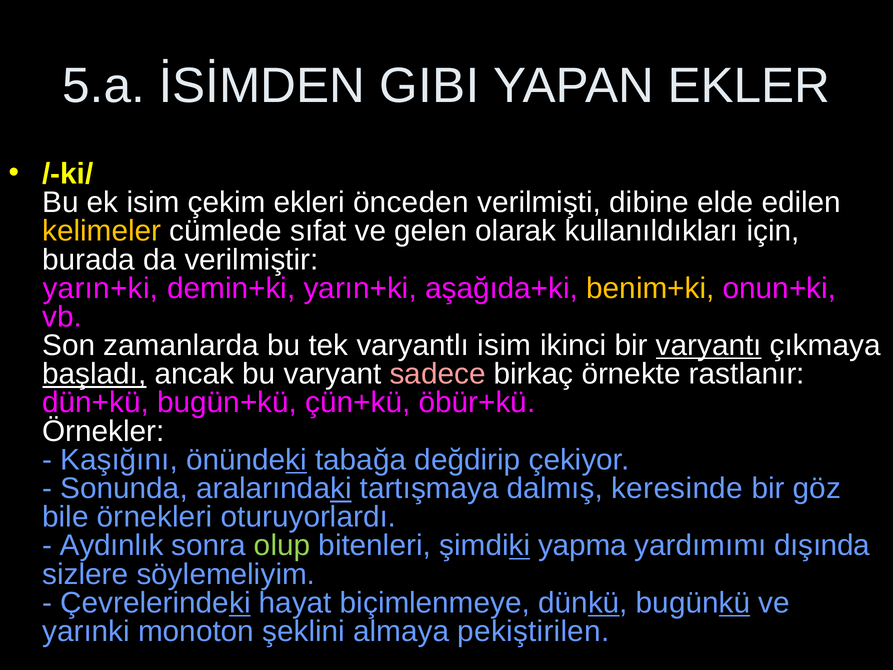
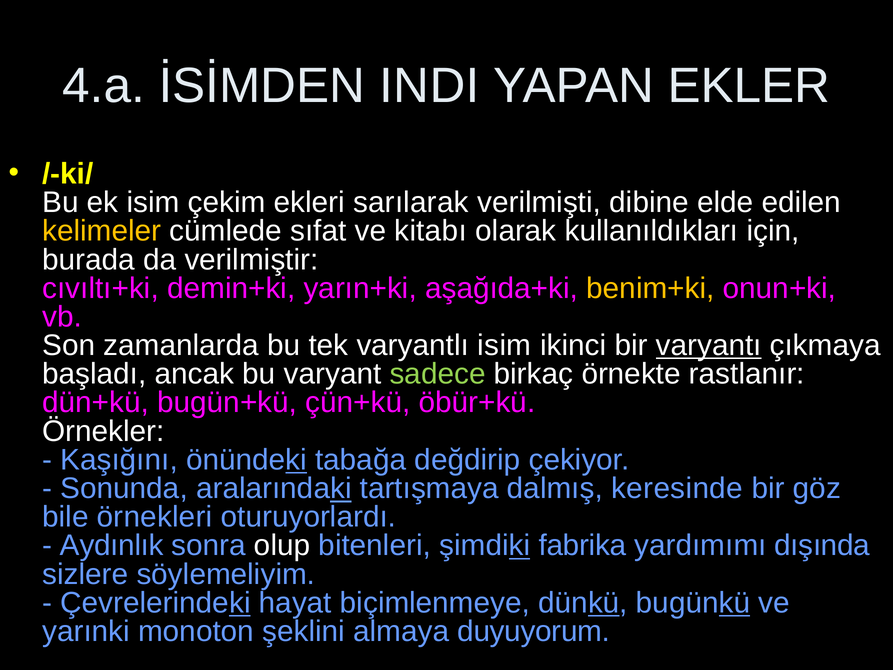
5.a: 5.a -> 4.a
GIBI: GIBI -> INDI
önceden: önceden -> sarılarak
gelen: gelen -> kitabı
yarın+ki at (100, 288): yarın+ki -> cıvıltı+ki
başladı underline: present -> none
sadece colour: pink -> light green
olup colour: light green -> white
yapma: yapma -> fabrika
pekiştirilen: pekiştirilen -> duyuyorum
